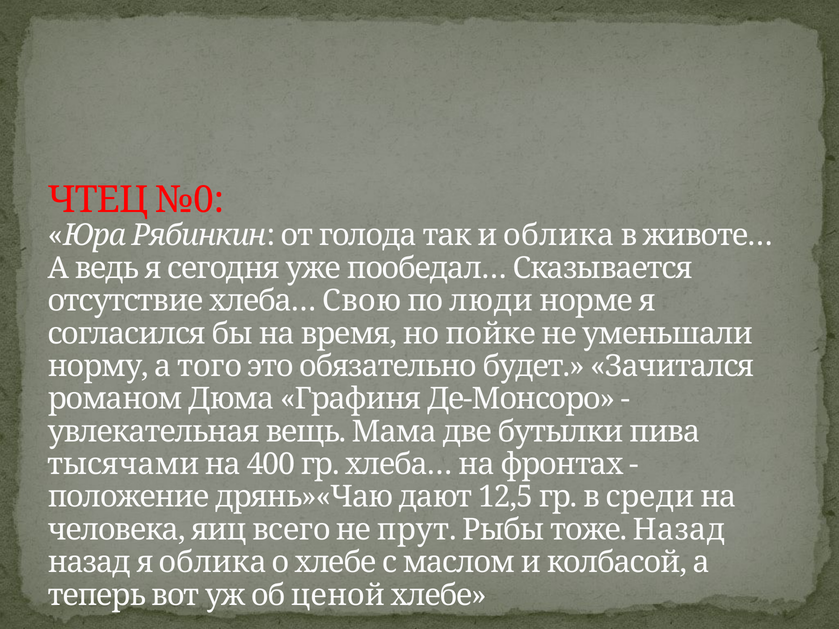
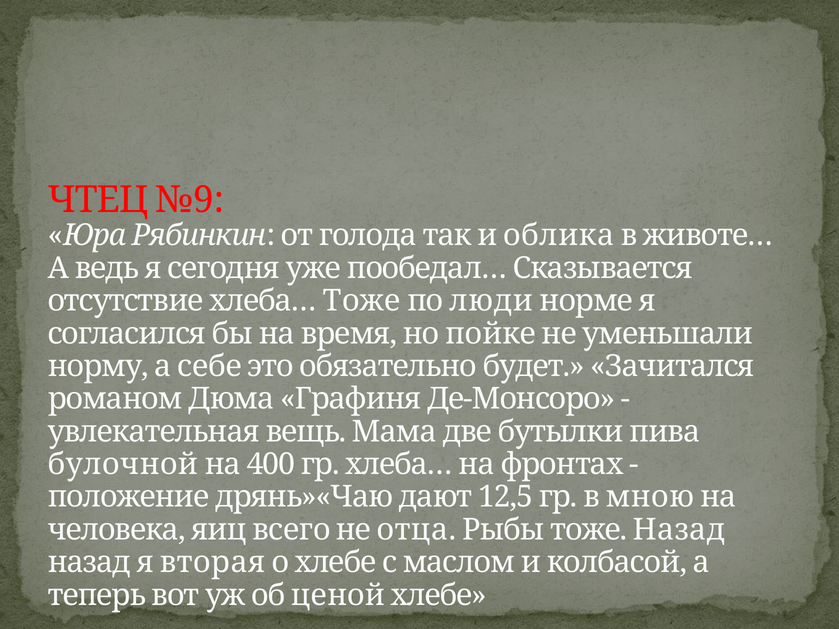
№0: №0 -> №9
хлеба… Свою: Свою -> Тоже
того: того -> себе
тысячами: тысячами -> булочной
среди: среди -> мною
прут: прут -> отца
я облика: облика -> вторая
